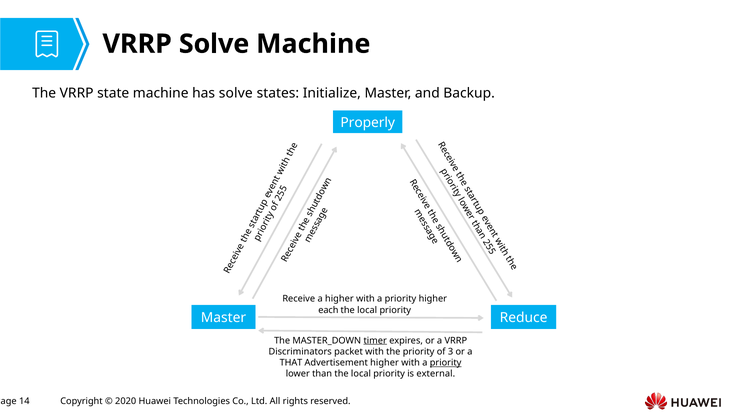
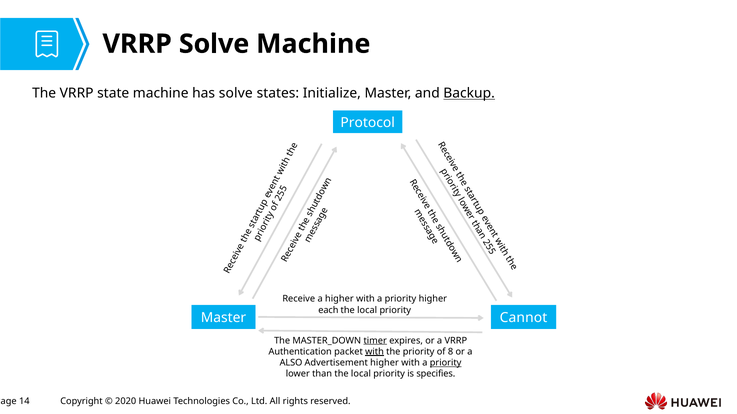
Backup underline: none -> present
Properly: Properly -> Protocol
Reduce: Reduce -> Cannot
Discriminators: Discriminators -> Authentication
with at (375, 352) underline: none -> present
3: 3 -> 8
THAT: THAT -> ALSO
external: external -> specifies
